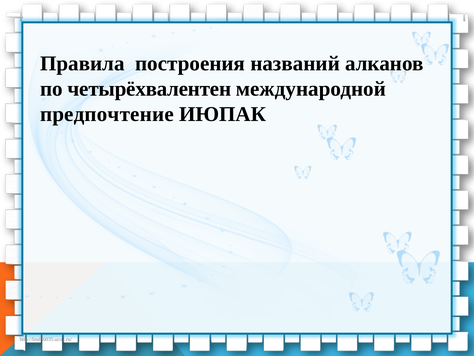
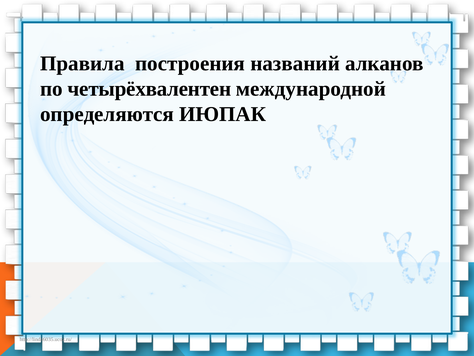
предпочтение: предпочтение -> определяются
